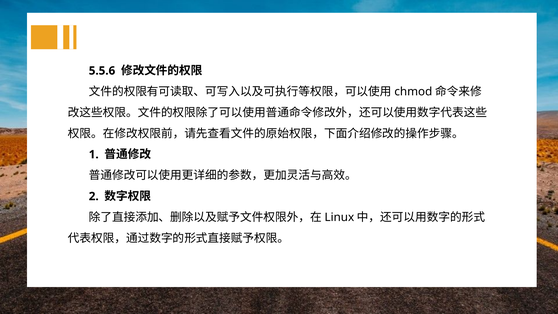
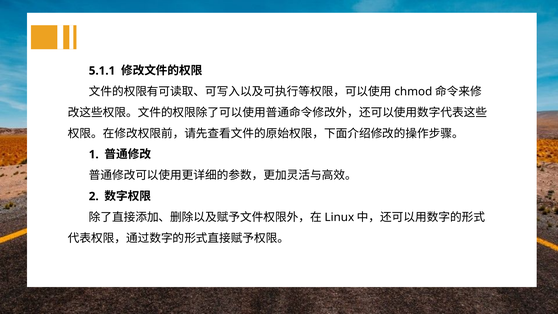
5.5.6: 5.5.6 -> 5.1.1
